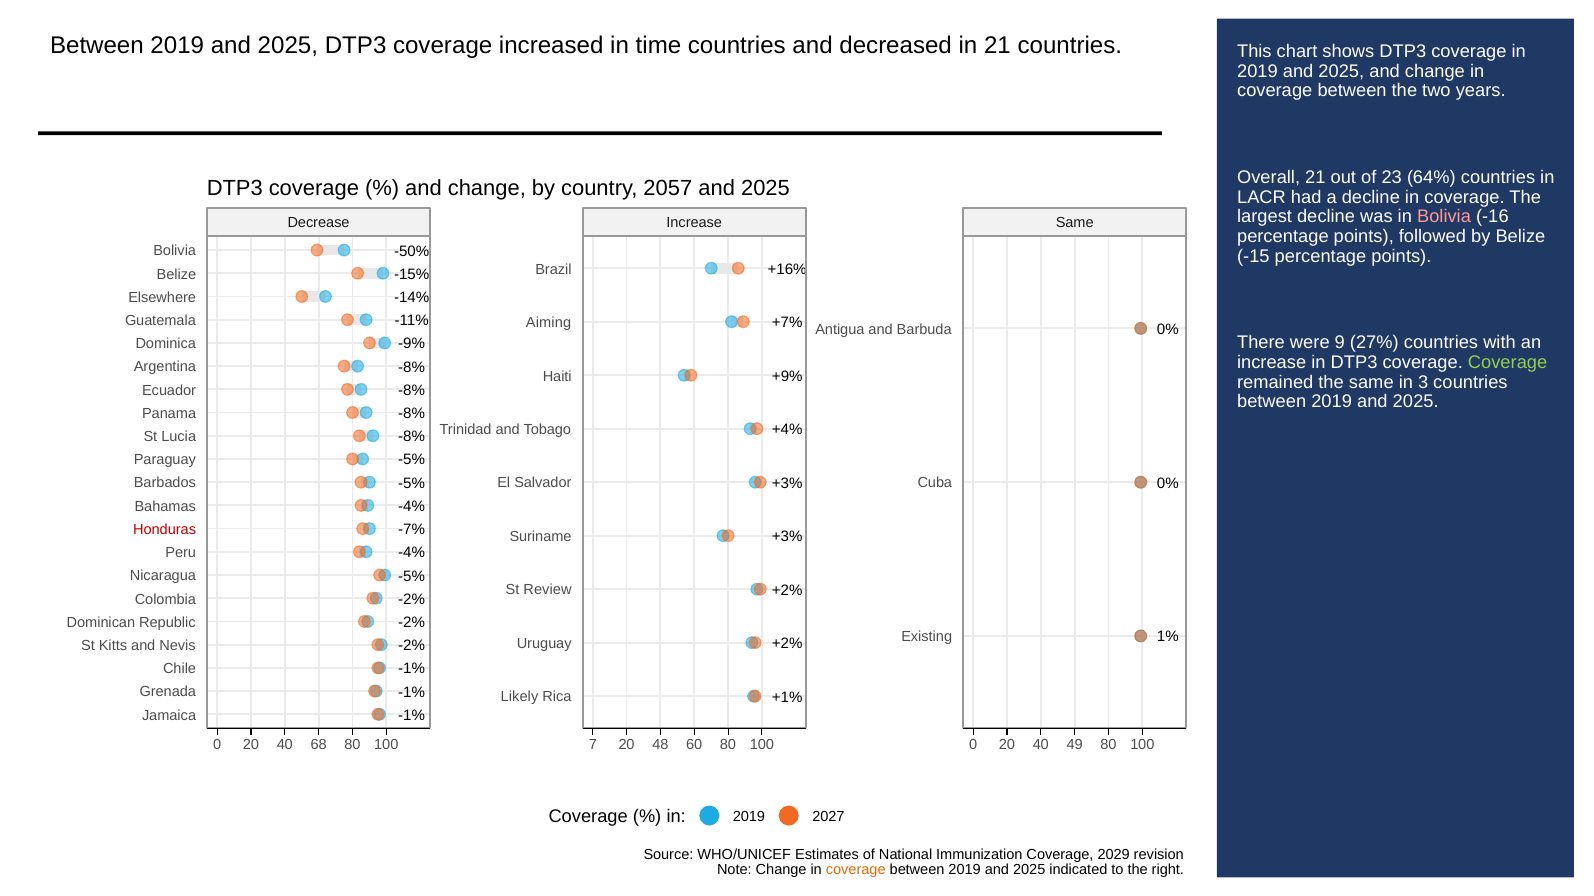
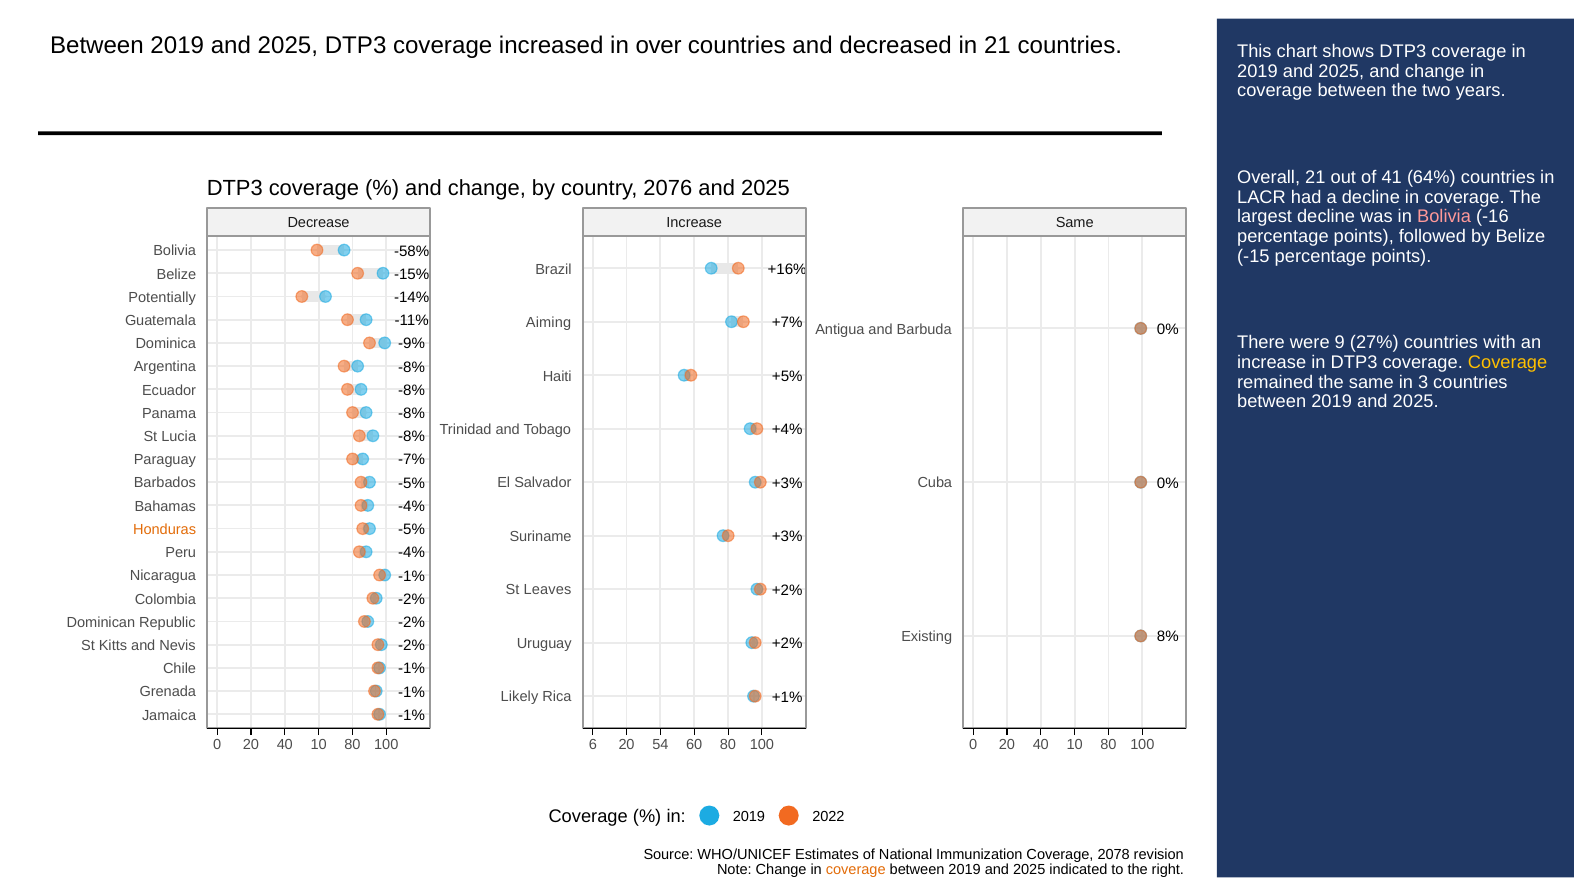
time: time -> over
23: 23 -> 41
2057: 2057 -> 2076
-50%: -50% -> -58%
Elsewhere: Elsewhere -> Potentially
Coverage at (1508, 363) colour: light green -> yellow
+9%: +9% -> +5%
-5% at (412, 460): -5% -> -7%
-7% at (412, 530): -7% -> -5%
Honduras colour: red -> orange
-5% at (412, 576): -5% -> -1%
Review: Review -> Leaves
1%: 1% -> 8%
68 at (319, 746): 68 -> 10
7: 7 -> 6
48: 48 -> 54
49 at (1075, 746): 49 -> 10
2027: 2027 -> 2022
2029: 2029 -> 2078
